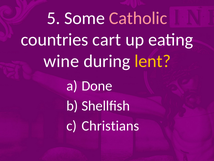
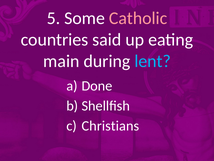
cart: cart -> said
wine: wine -> main
lent colour: yellow -> light blue
